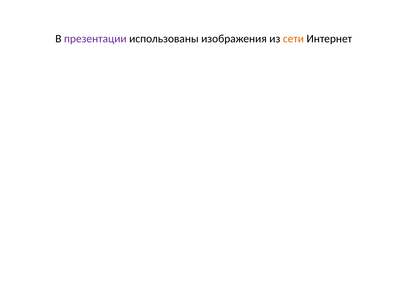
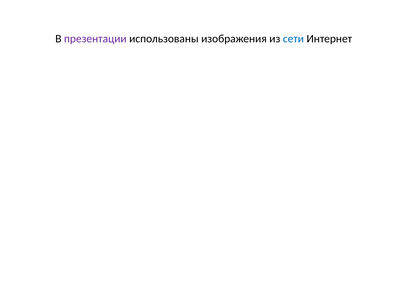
сети colour: orange -> blue
